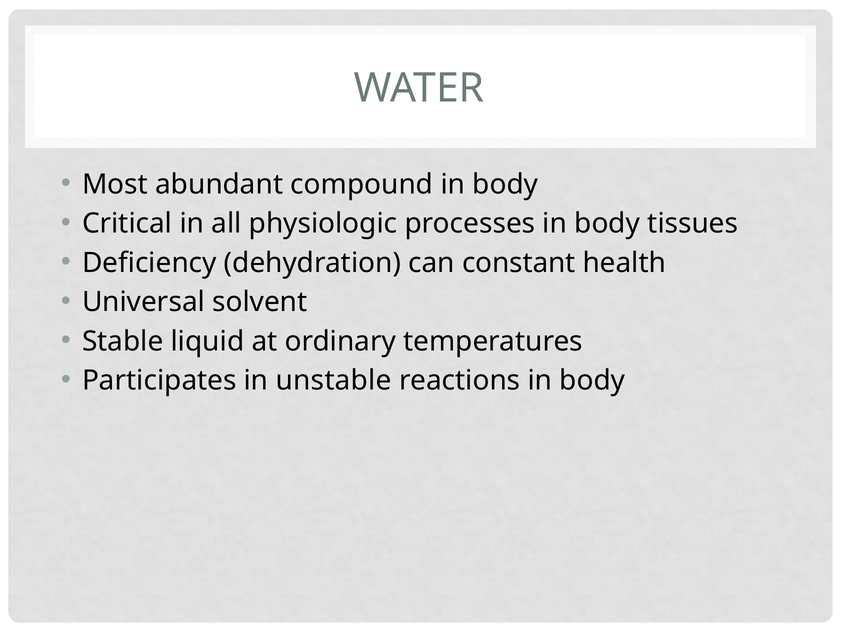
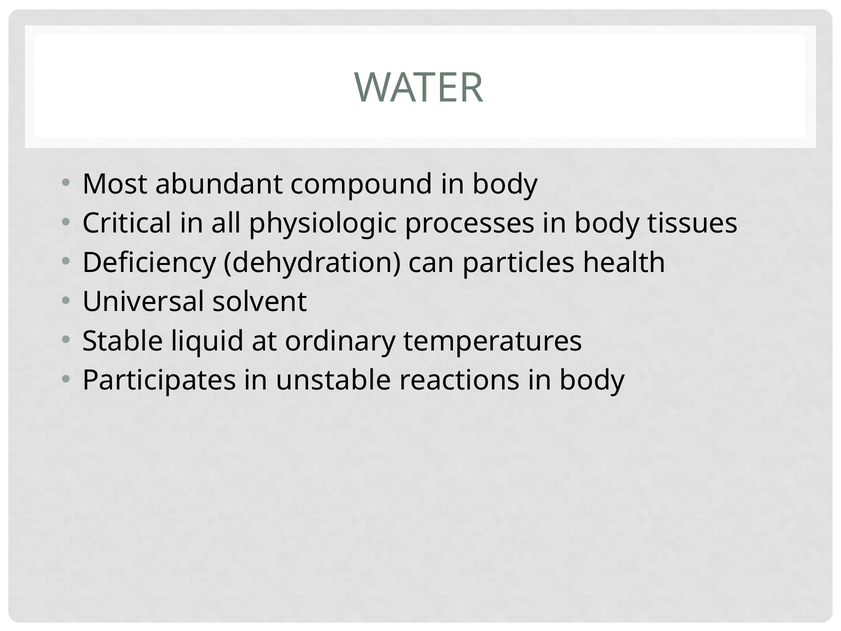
constant: constant -> particles
